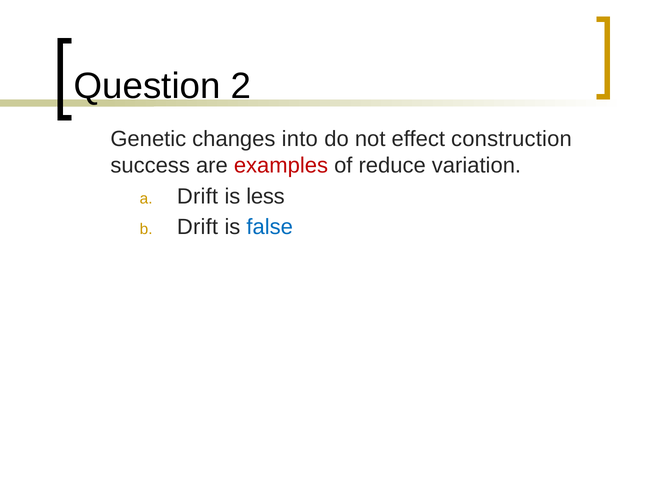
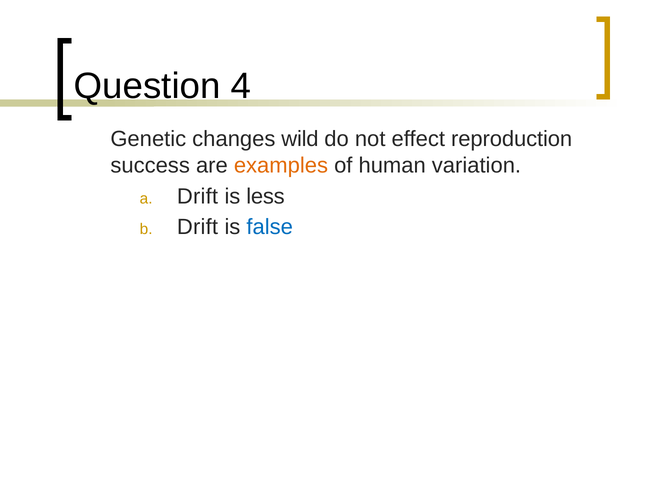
2: 2 -> 4
into: into -> wild
construction: construction -> reproduction
examples colour: red -> orange
reduce: reduce -> human
